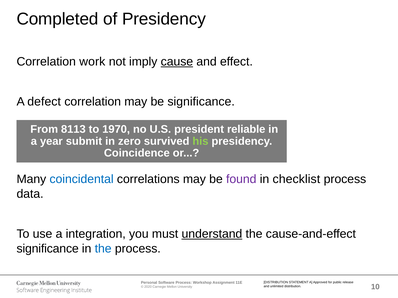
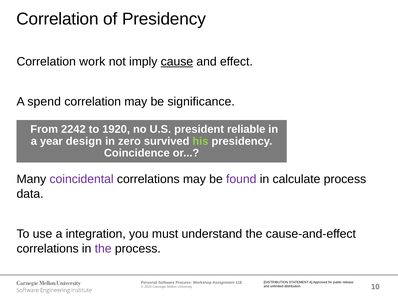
Completed at (58, 19): Completed -> Correlation
defect: defect -> spend
8113: 8113 -> 2242
1970: 1970 -> 1920
submit: submit -> design
coincidental colour: blue -> purple
checklist: checklist -> calculate
understand underline: present -> none
significance at (48, 249): significance -> correlations
the at (103, 249) colour: blue -> purple
